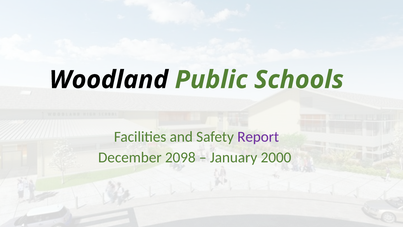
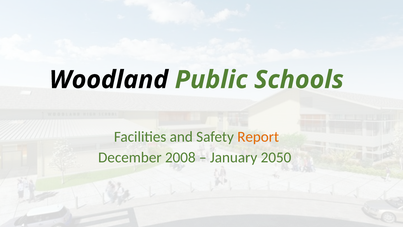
Report colour: purple -> orange
2098: 2098 -> 2008
2000: 2000 -> 2050
